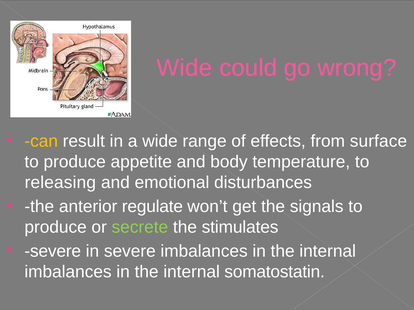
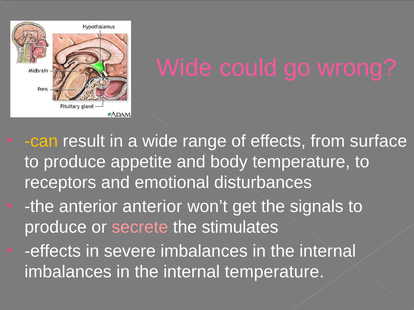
releasing: releasing -> receptors
anterior regulate: regulate -> anterior
secrete colour: light green -> pink
severe at (53, 252): severe -> effects
internal somatostatin: somatostatin -> temperature
